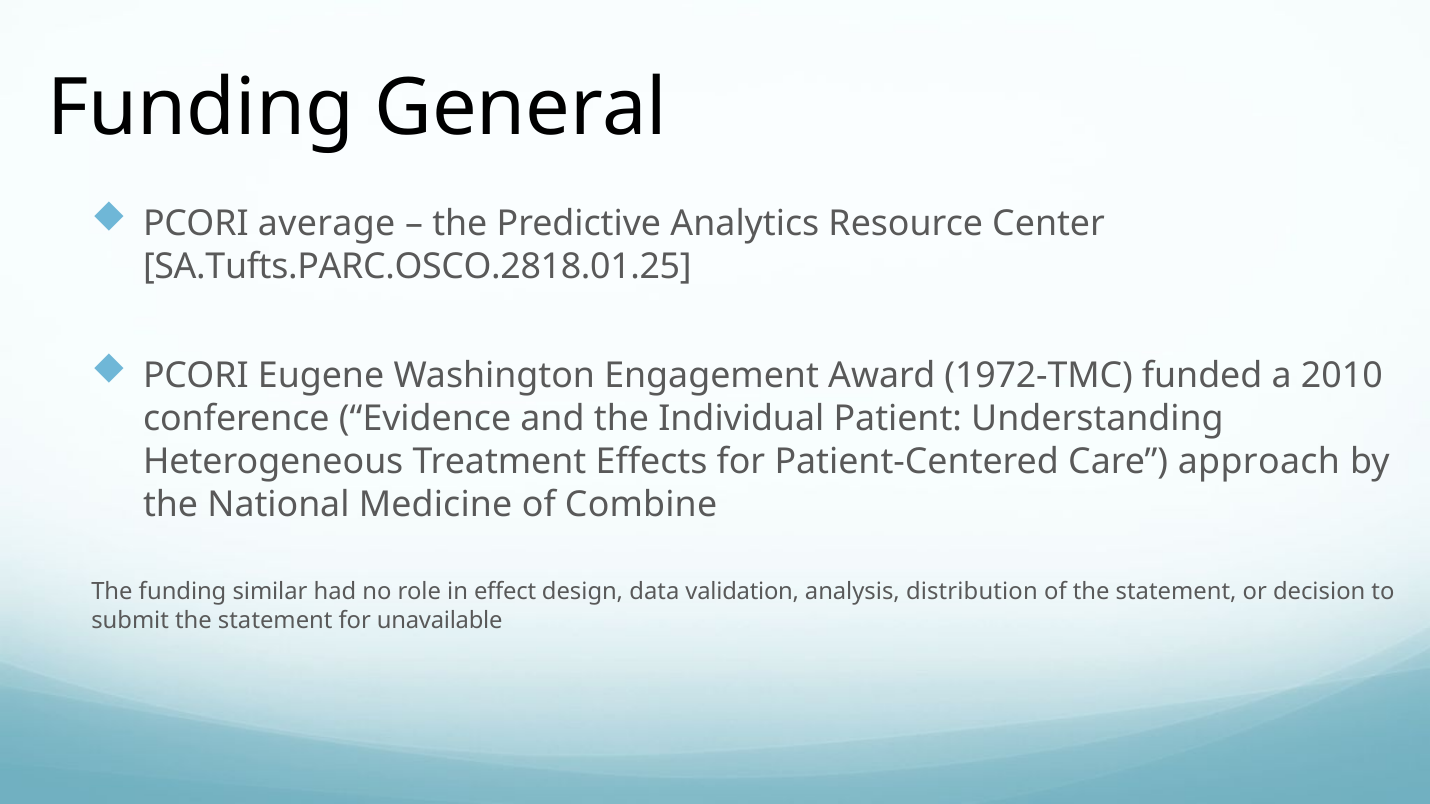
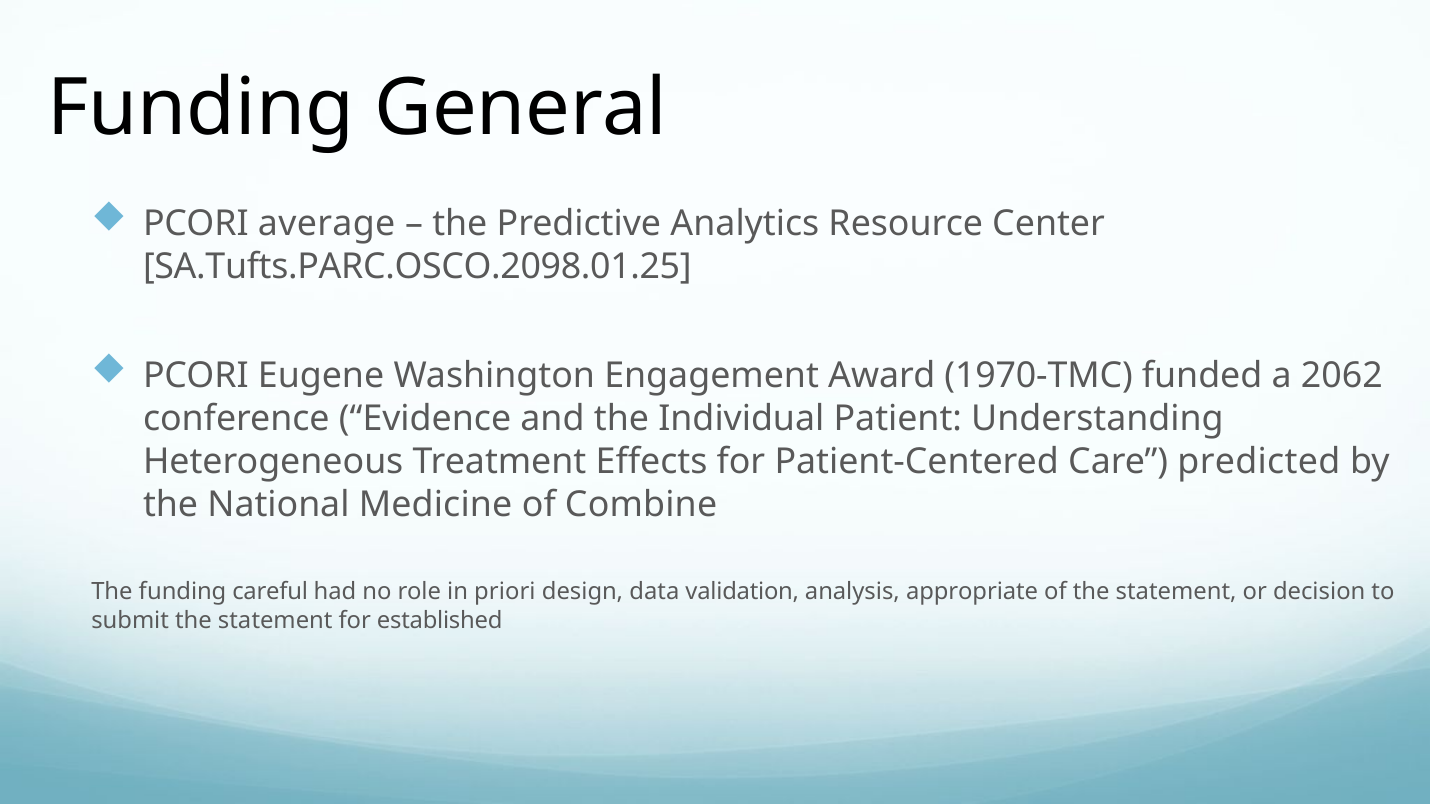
SA.Tufts.PARC.OSCO.2818.01.25: SA.Tufts.PARC.OSCO.2818.01.25 -> SA.Tufts.PARC.OSCO.2098.01.25
1972-TMC: 1972-TMC -> 1970-TMC
2010: 2010 -> 2062
approach: approach -> predicted
similar: similar -> careful
effect: effect -> priori
distribution: distribution -> appropriate
unavailable: unavailable -> established
